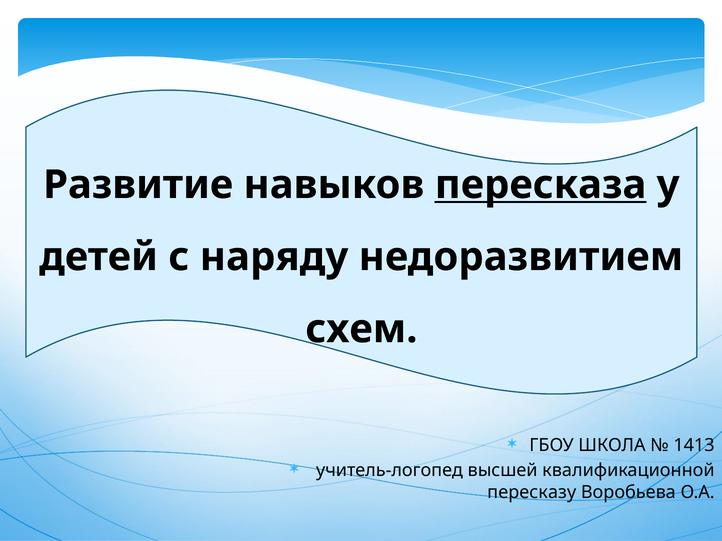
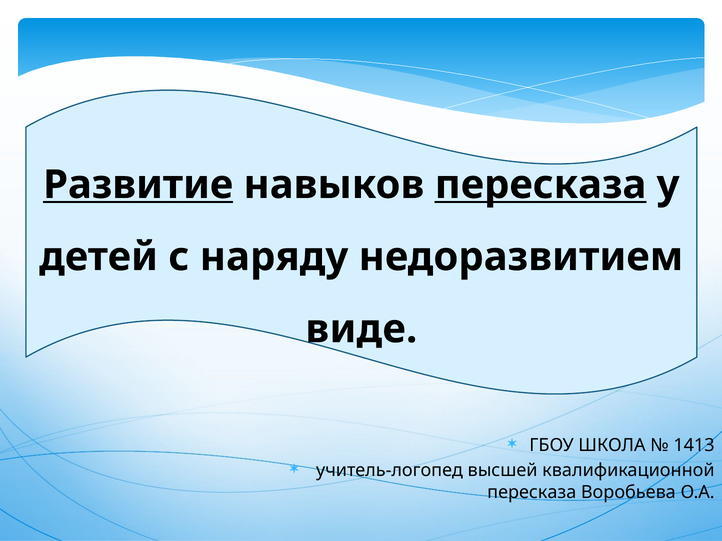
Развитие underline: none -> present
схем: схем -> виде
пересказу at (532, 493): пересказу -> пересказа
